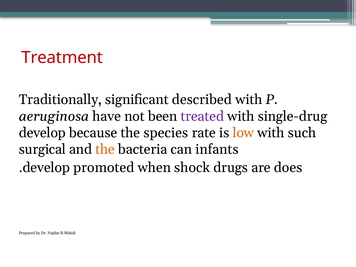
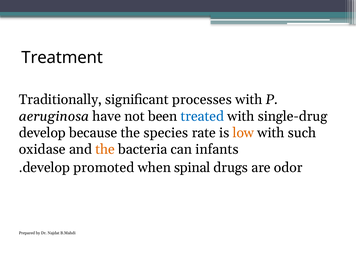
Treatment colour: red -> black
described: described -> processes
treated colour: purple -> blue
surgical: surgical -> oxidase
shock: shock -> spinal
does: does -> odor
